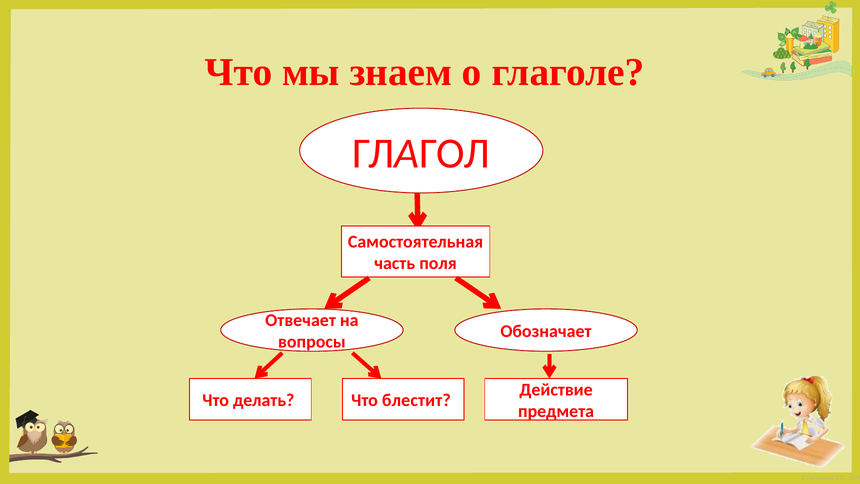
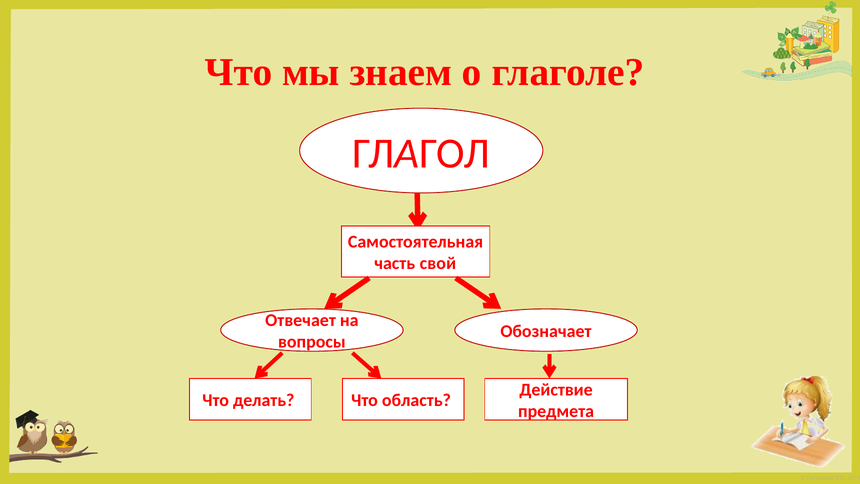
поля: поля -> свой
блестит: блестит -> область
